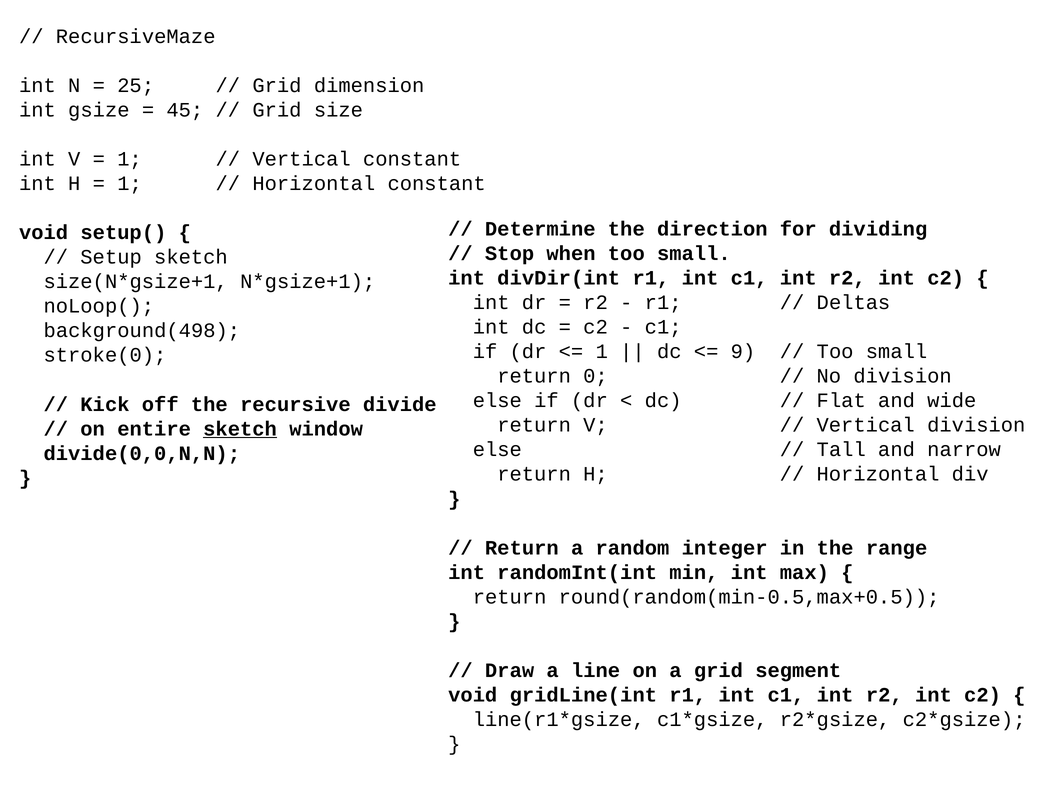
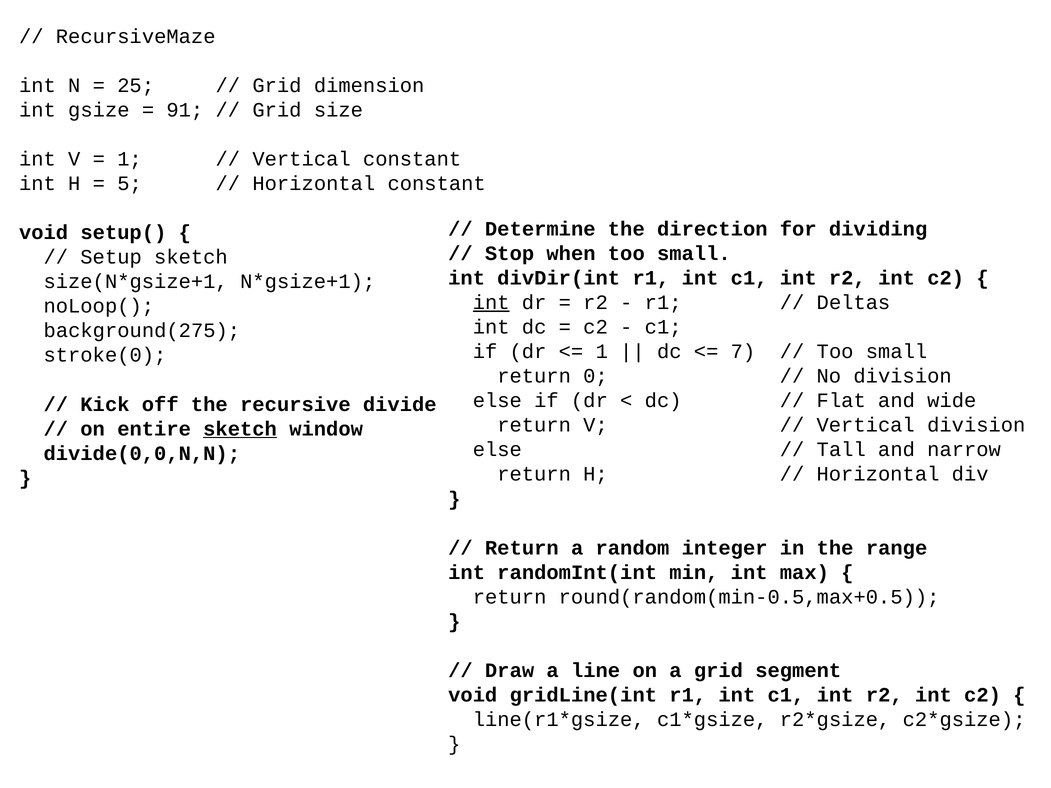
45: 45 -> 91
1 at (130, 184): 1 -> 5
int at (491, 303) underline: none -> present
background(498: background(498 -> background(275
9: 9 -> 7
